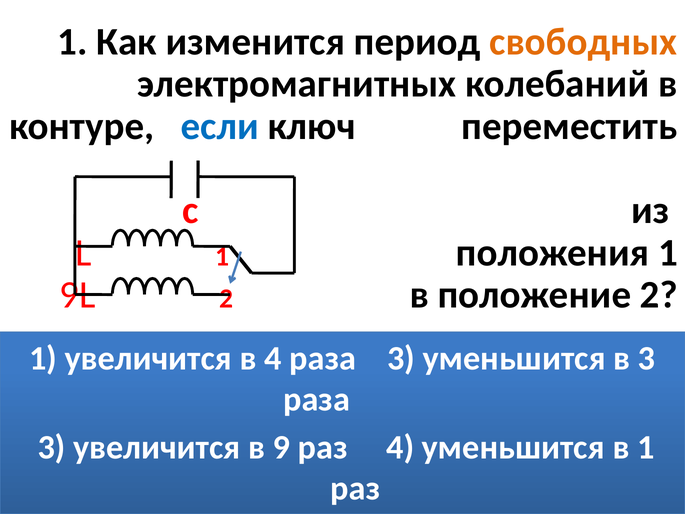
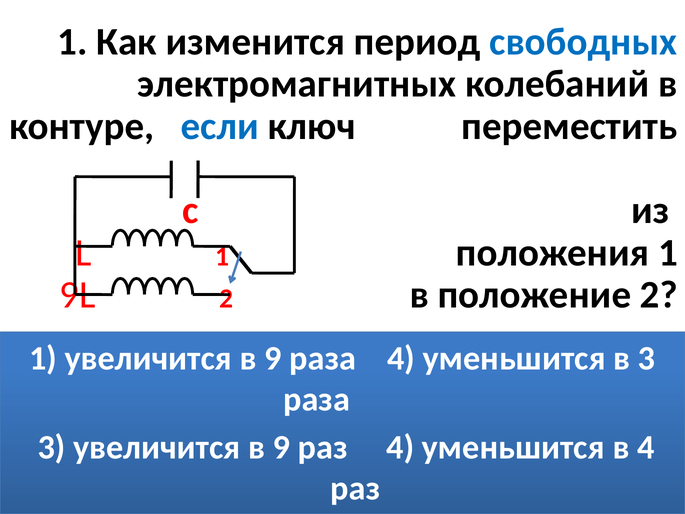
свободных colour: orange -> blue
1 увеличится в 4: 4 -> 9
3 at (401, 358): 3 -> 4
в 1: 1 -> 4
